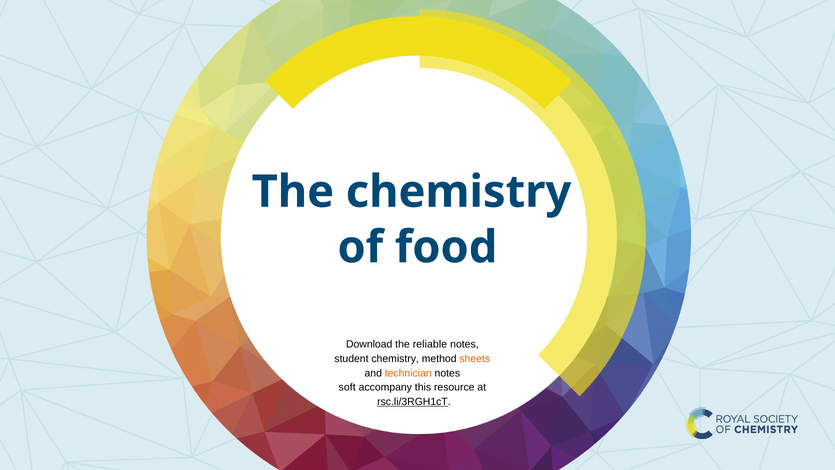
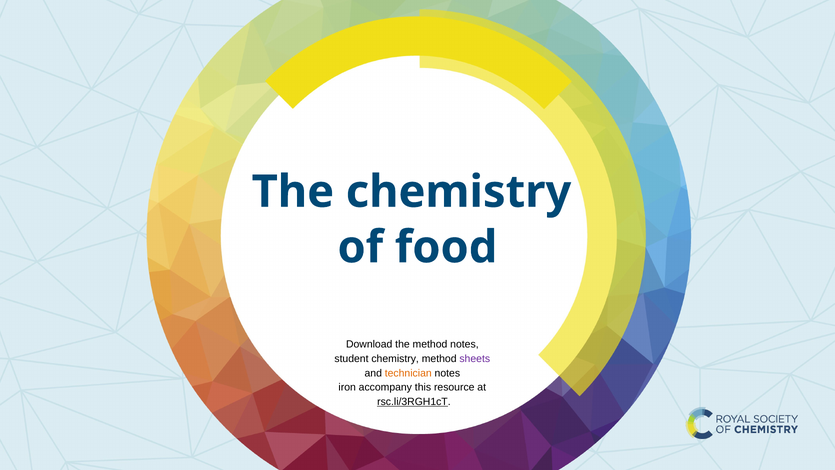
the reliable: reliable -> method
sheets colour: orange -> purple
soft: soft -> iron
